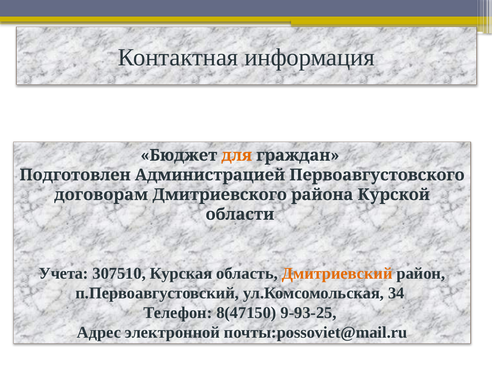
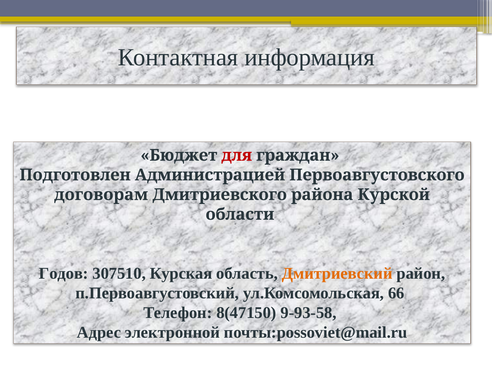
для colour: orange -> red
Учета: Учета -> Годов
34: 34 -> 66
9-93-25: 9-93-25 -> 9-93-58
